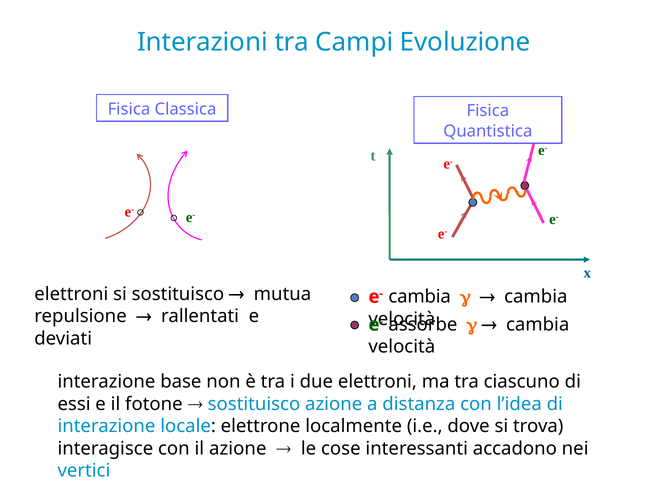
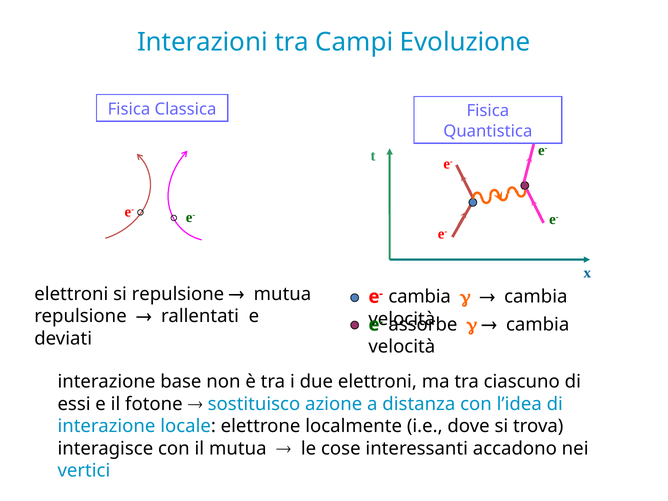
si sostituisco: sostituisco -> repulsione
il azione: azione -> mutua
